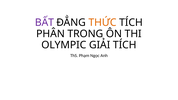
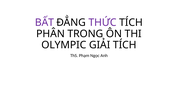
THỨC colour: orange -> purple
